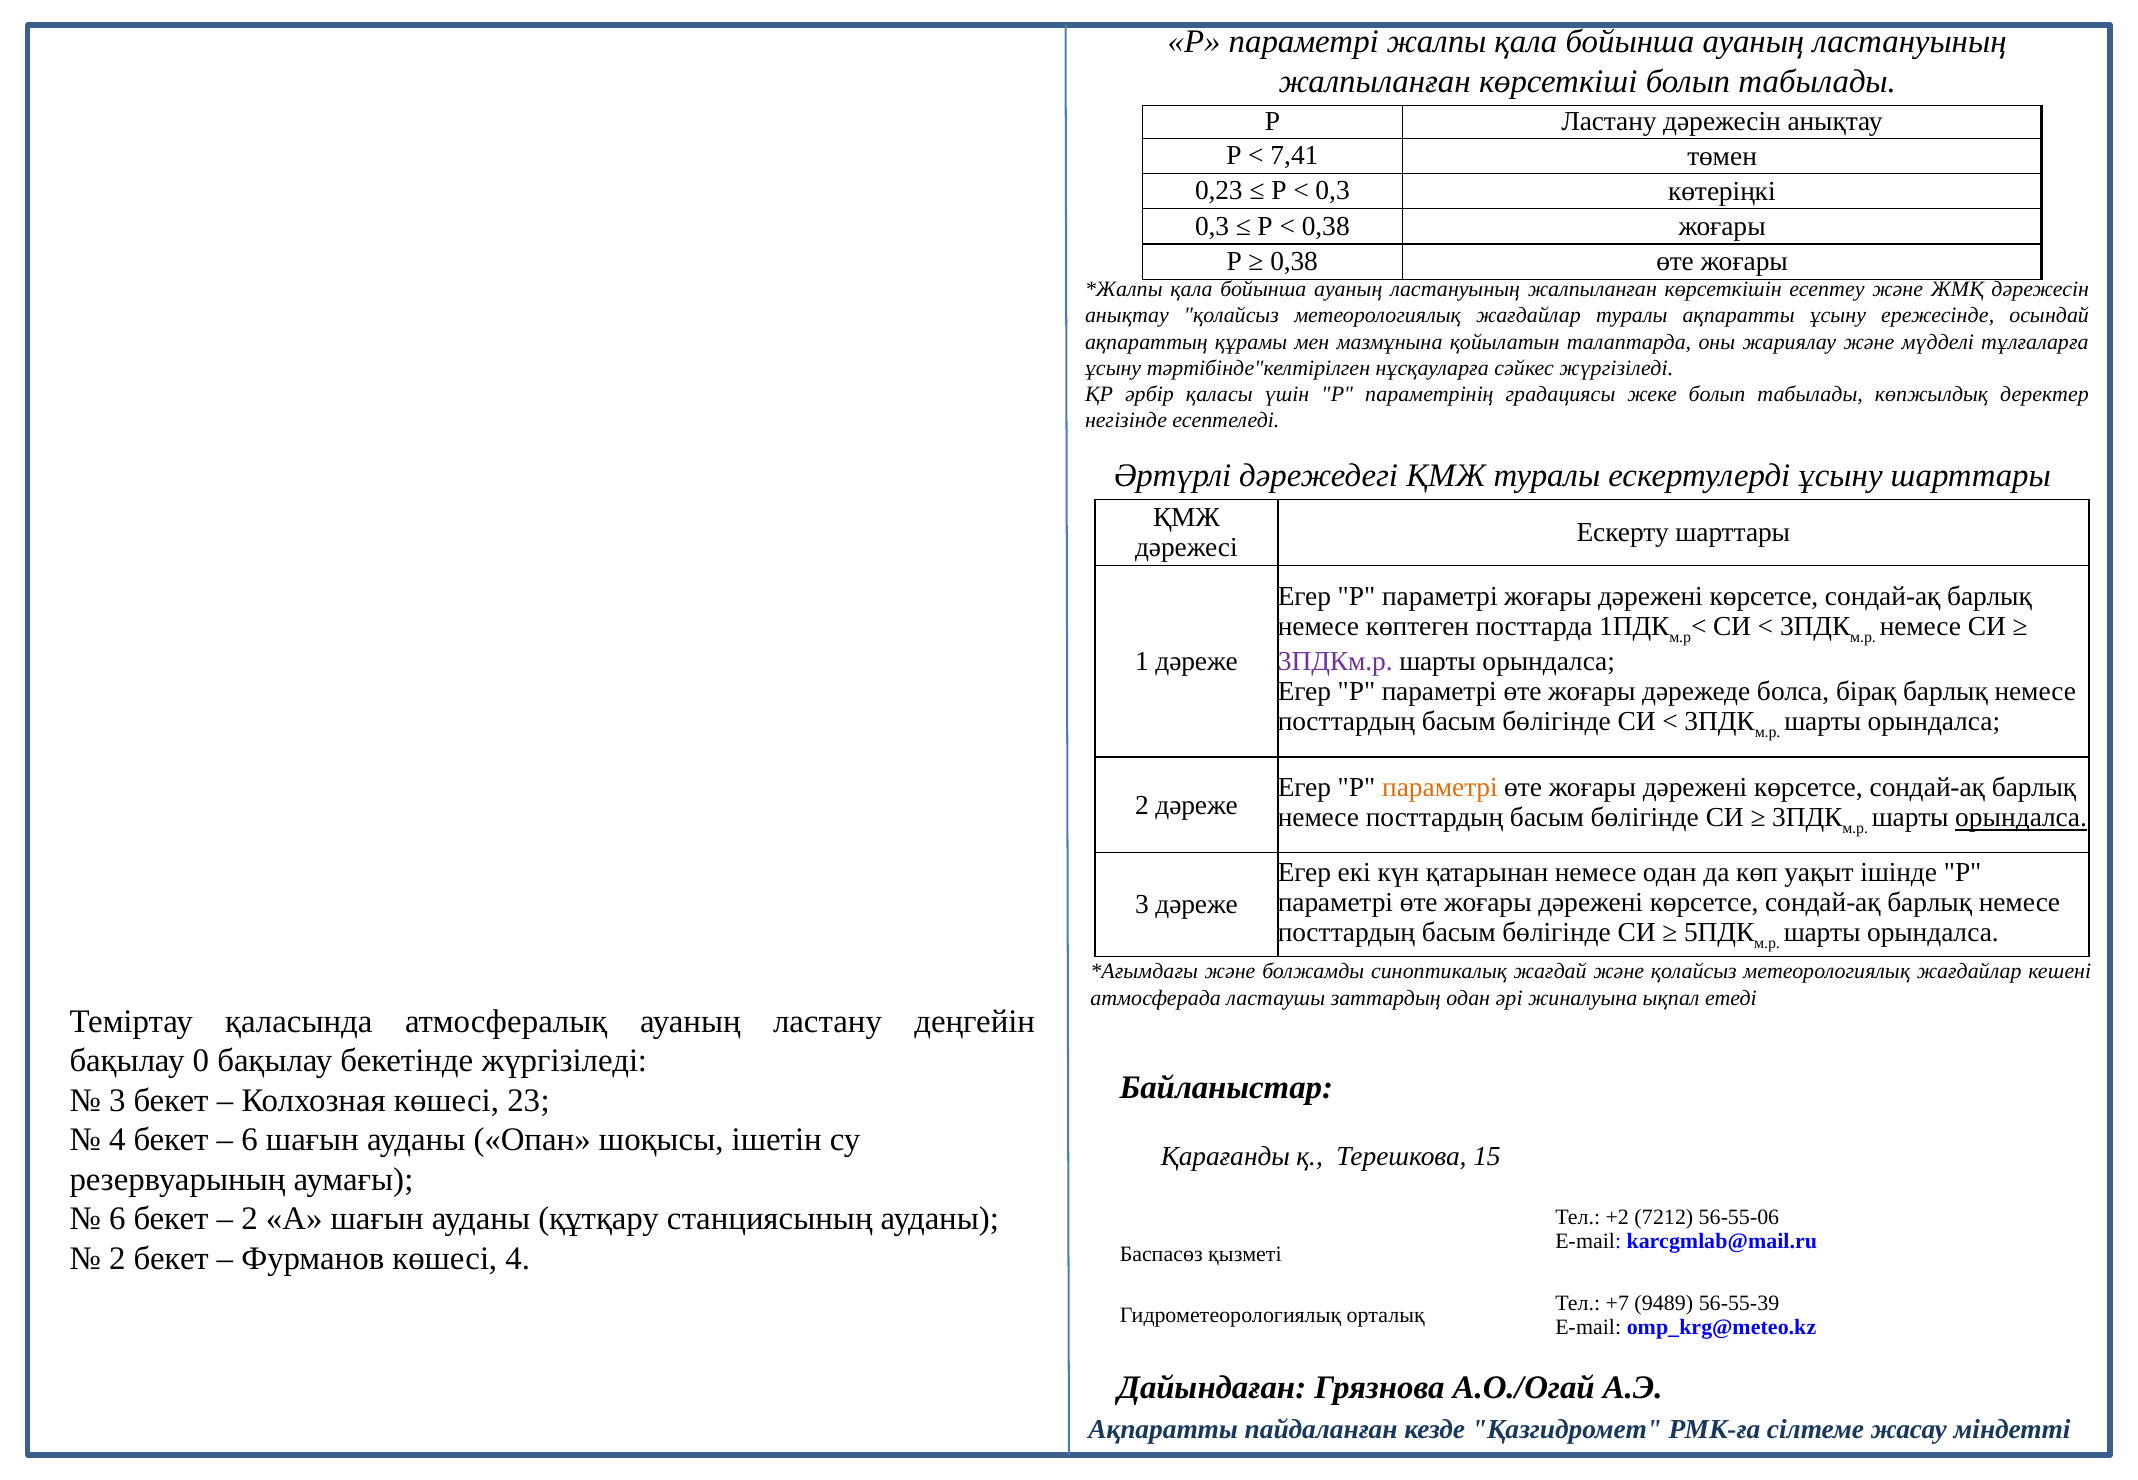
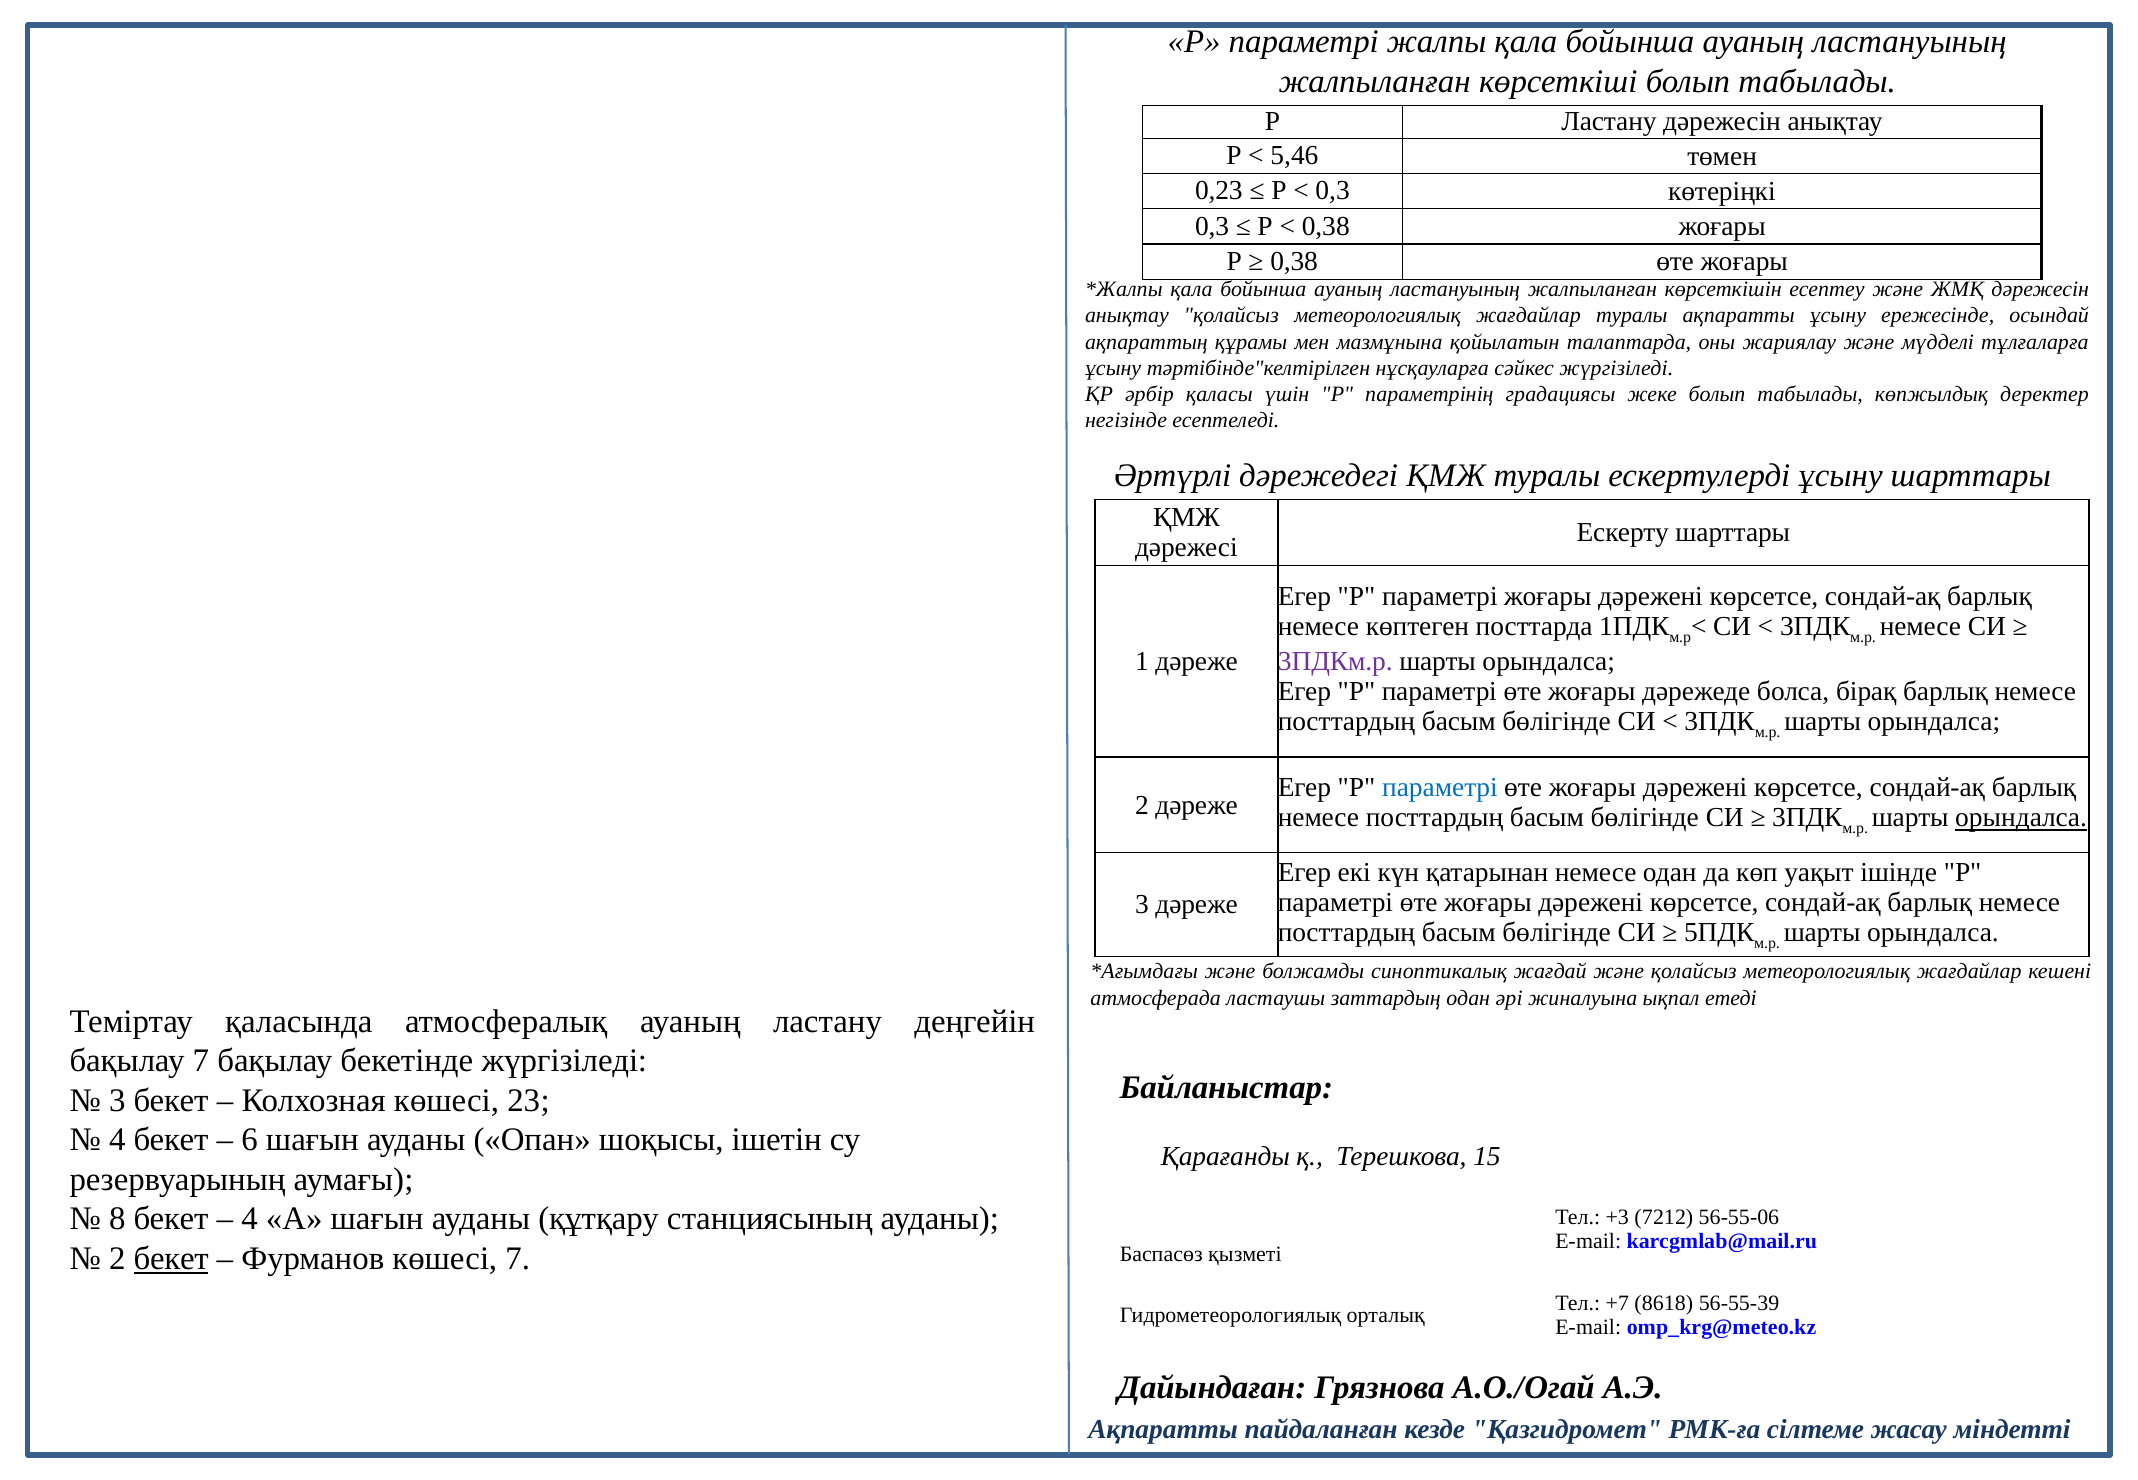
7,41: 7,41 -> 5,46
параметрі at (1440, 788) colour: orange -> blue
бақылау 0: 0 -> 7
6 at (117, 1219): 6 -> 8
2 at (250, 1219): 2 -> 4
+2: +2 -> +3
бекет at (171, 1259) underline: none -> present
көшесі 4: 4 -> 7
9489: 9489 -> 8618
